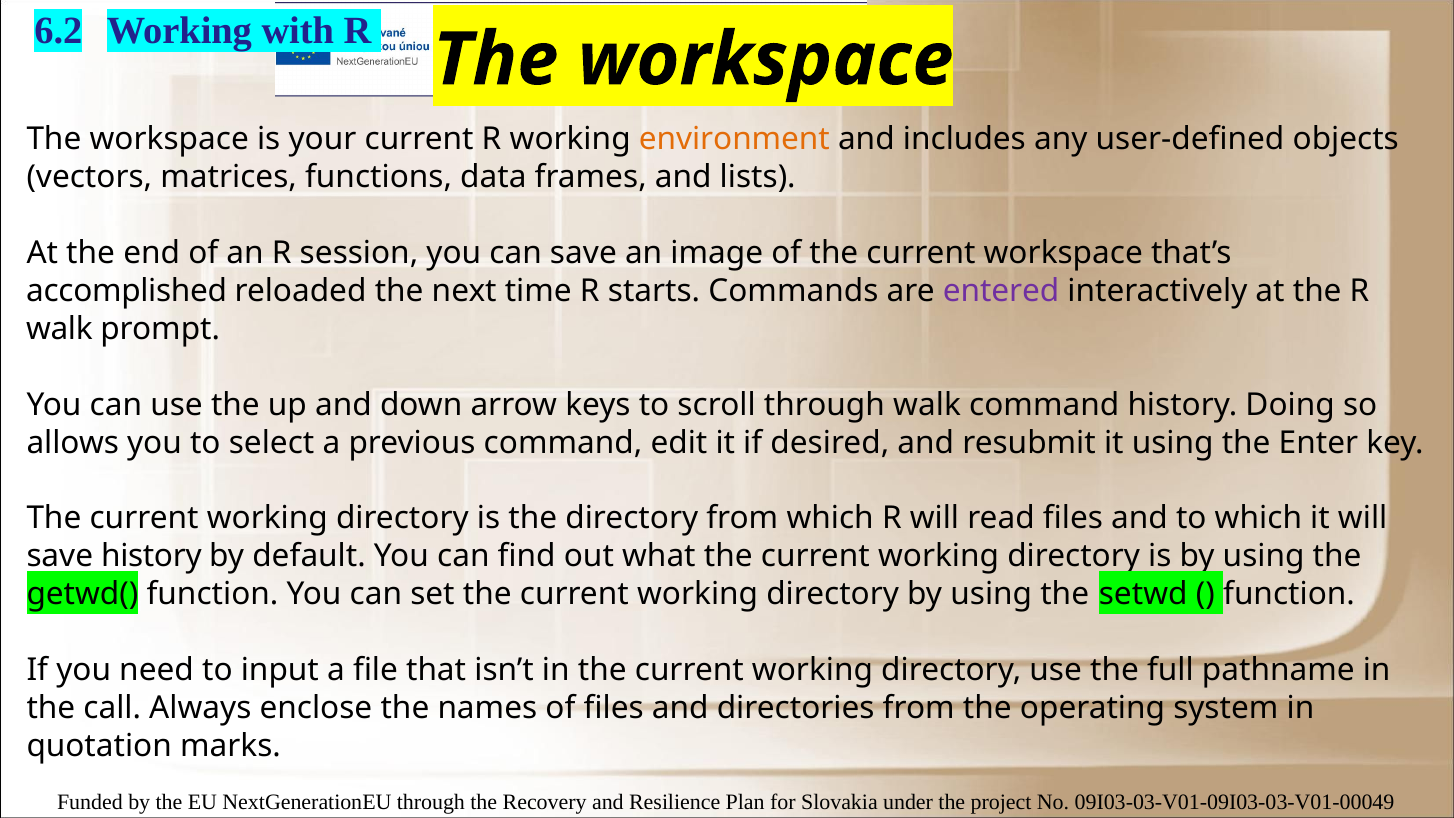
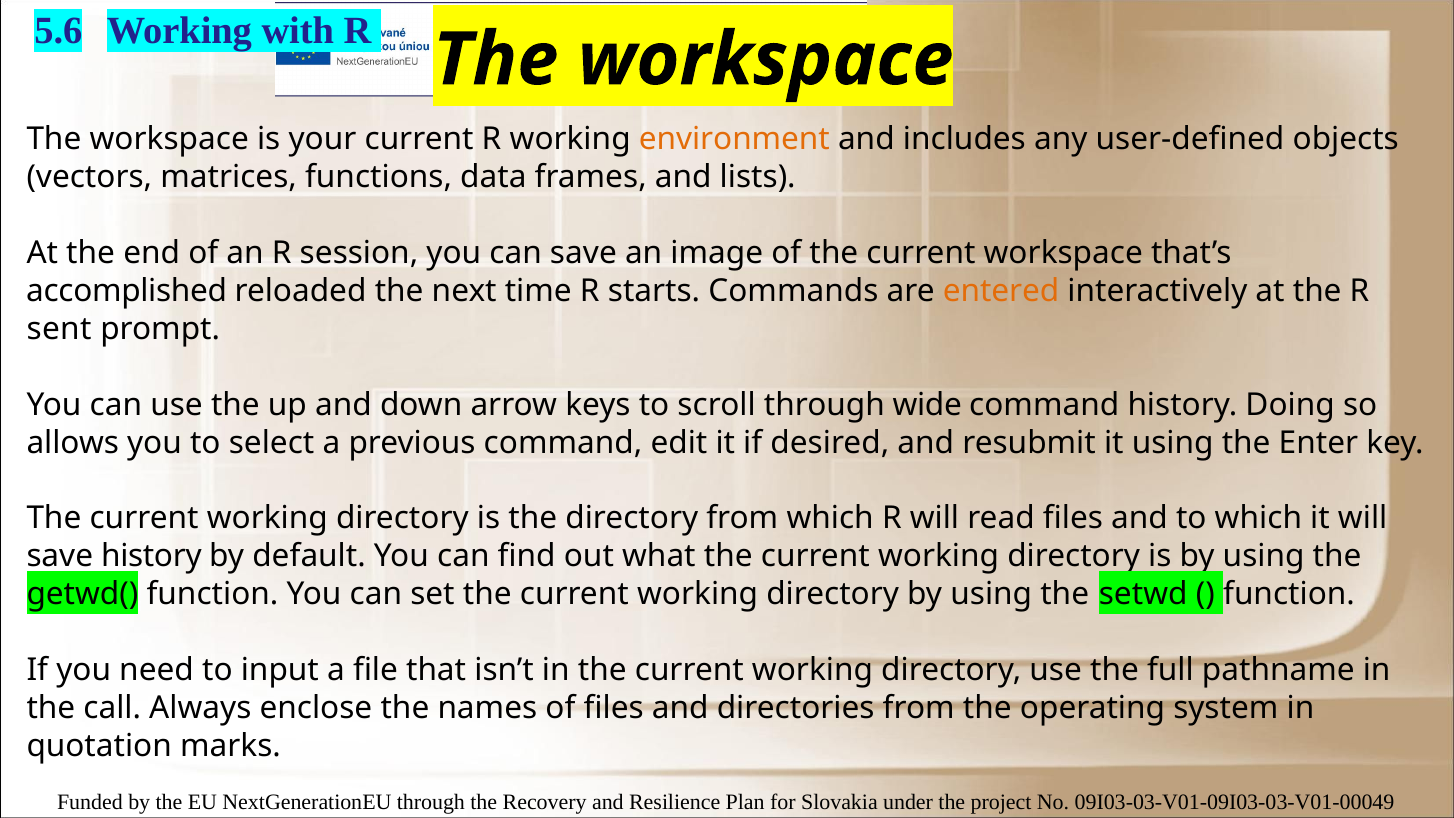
6.2: 6.2 -> 5.6
entered colour: purple -> orange
walk at (59, 329): walk -> sent
through walk: walk -> wide
